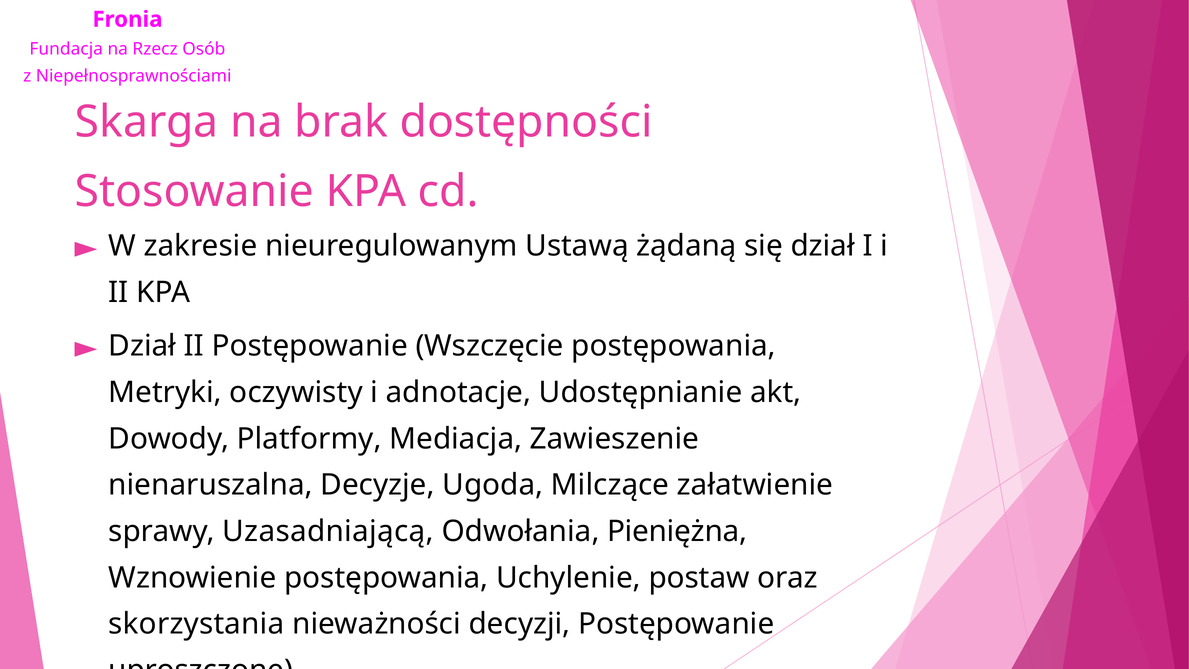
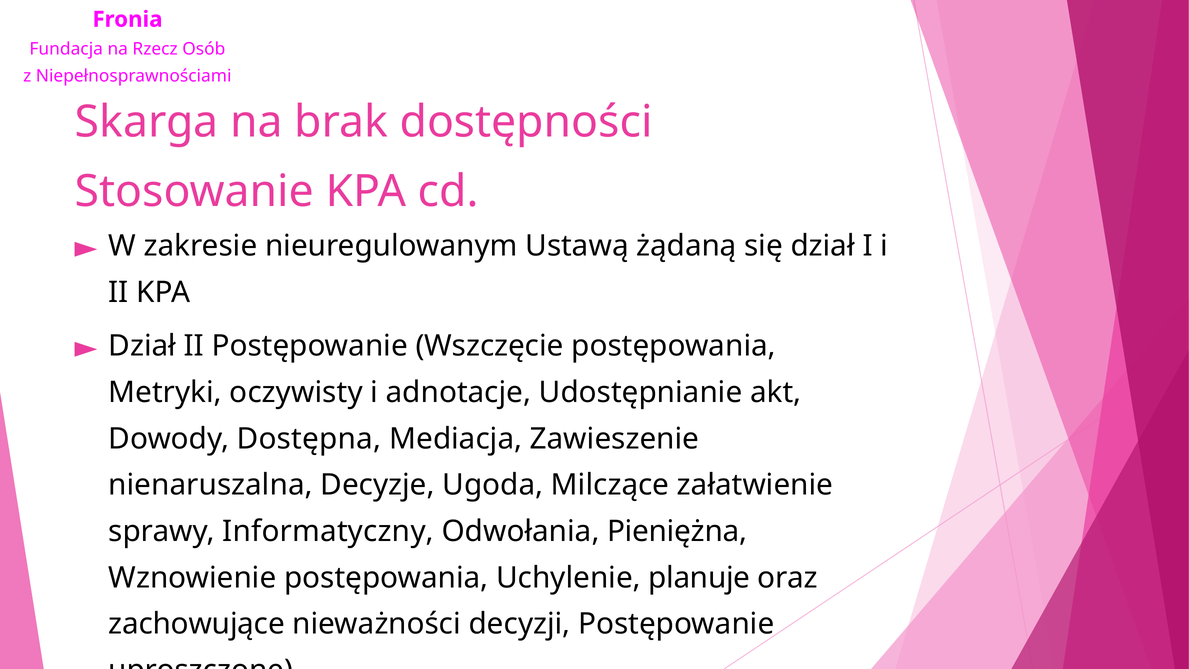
Platformy: Platformy -> Dostępna
Uzasadniającą: Uzasadniającą -> Informatyczny
postaw: postaw -> planuje
skorzystania: skorzystania -> zachowujące
